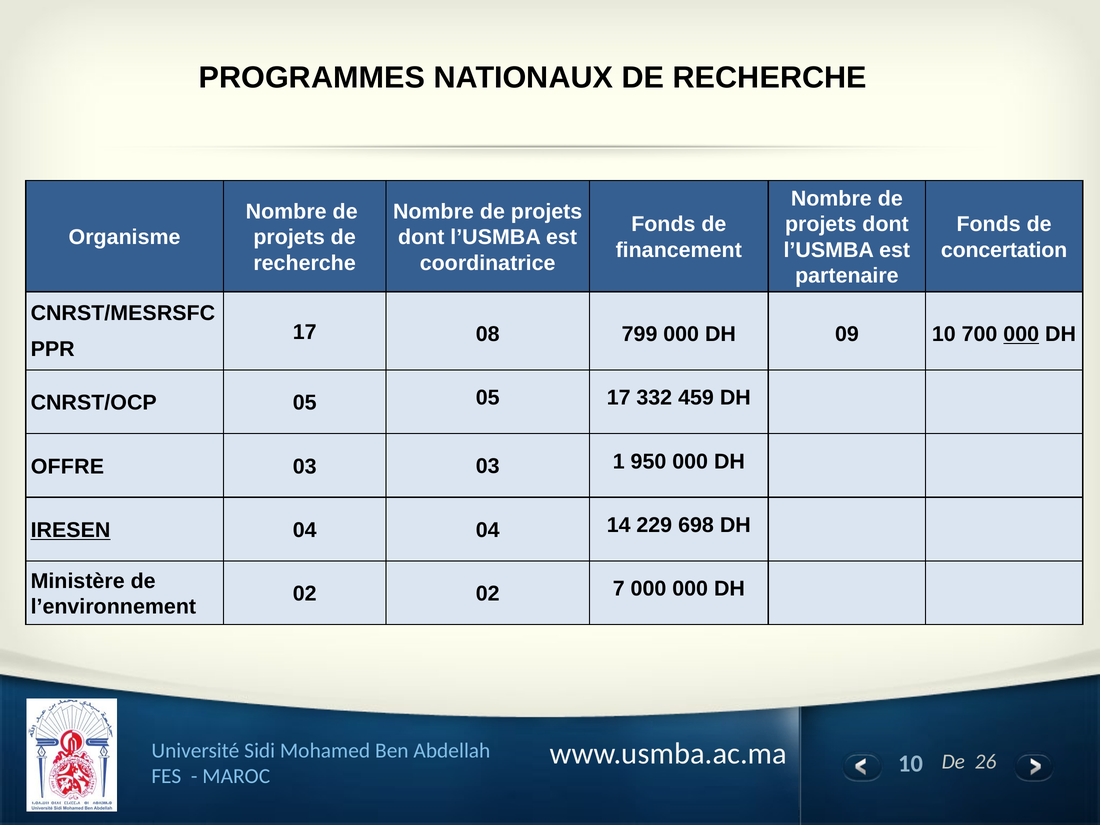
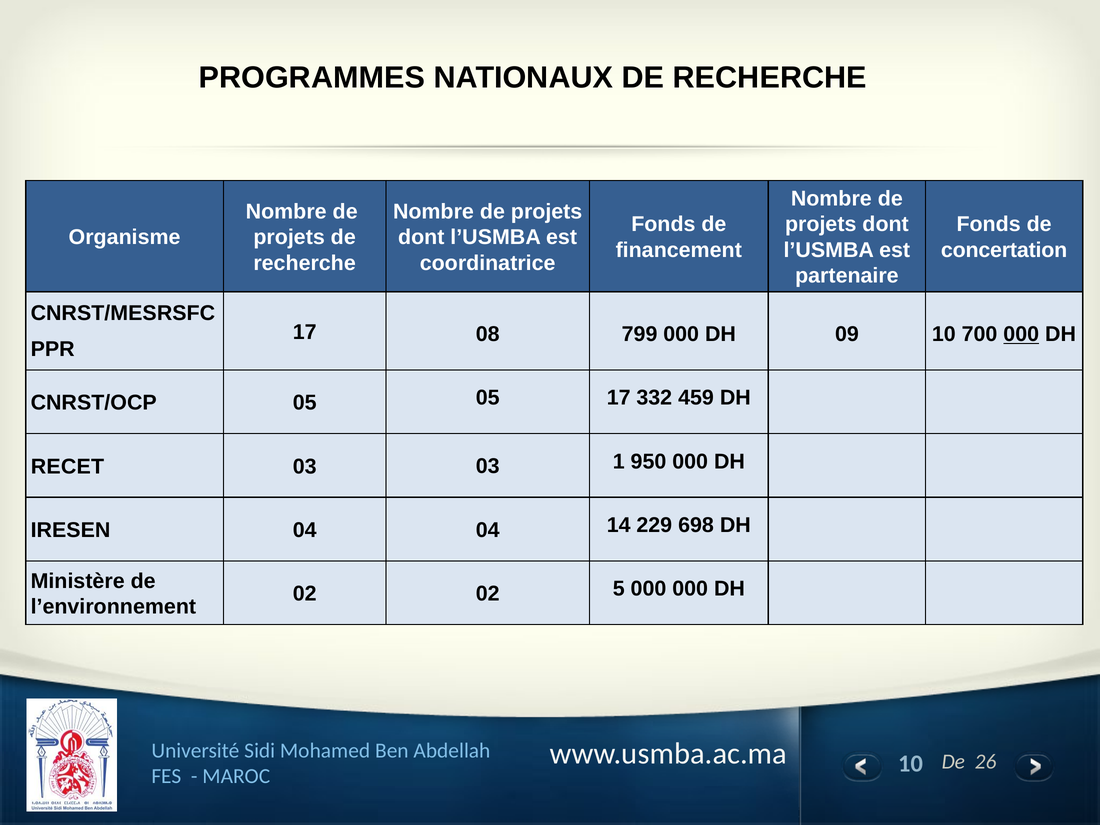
OFFRE: OFFRE -> RECET
IRESEN underline: present -> none
7: 7 -> 5
